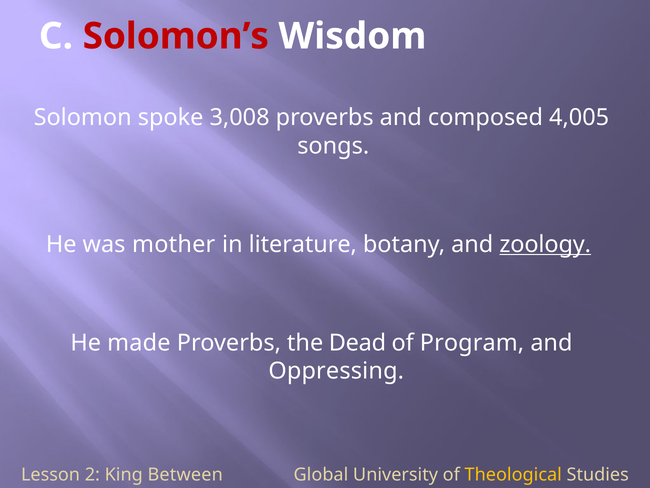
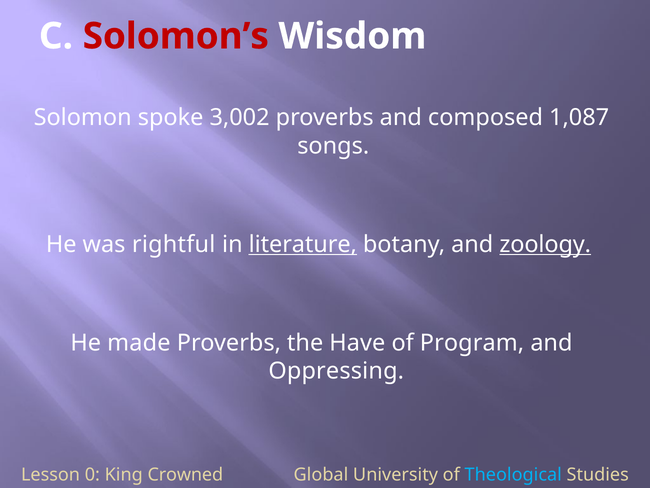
3,008: 3,008 -> 3,002
4,005: 4,005 -> 1,087
mother: mother -> rightful
literature underline: none -> present
Dead: Dead -> Have
2: 2 -> 0
Between: Between -> Crowned
Theological colour: yellow -> light blue
